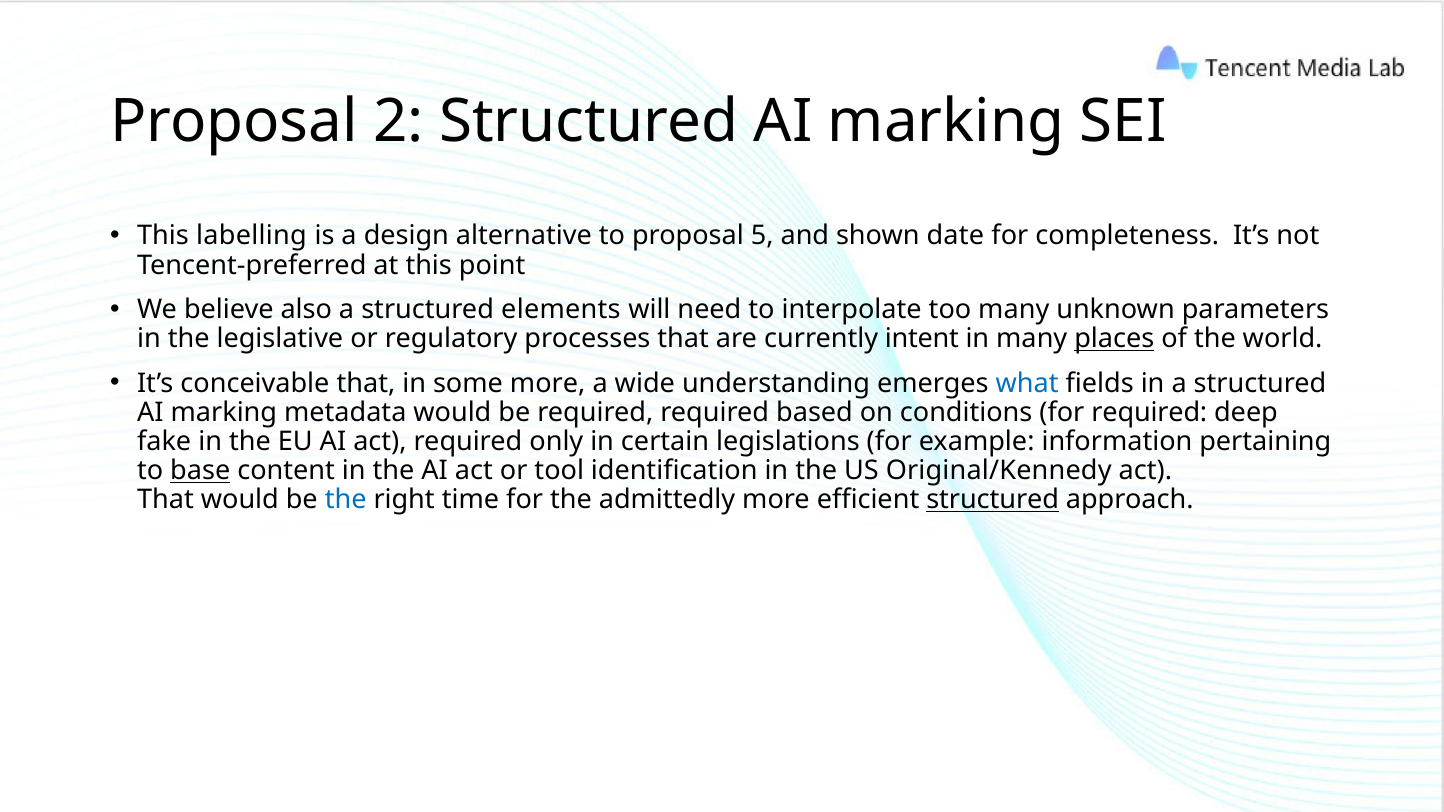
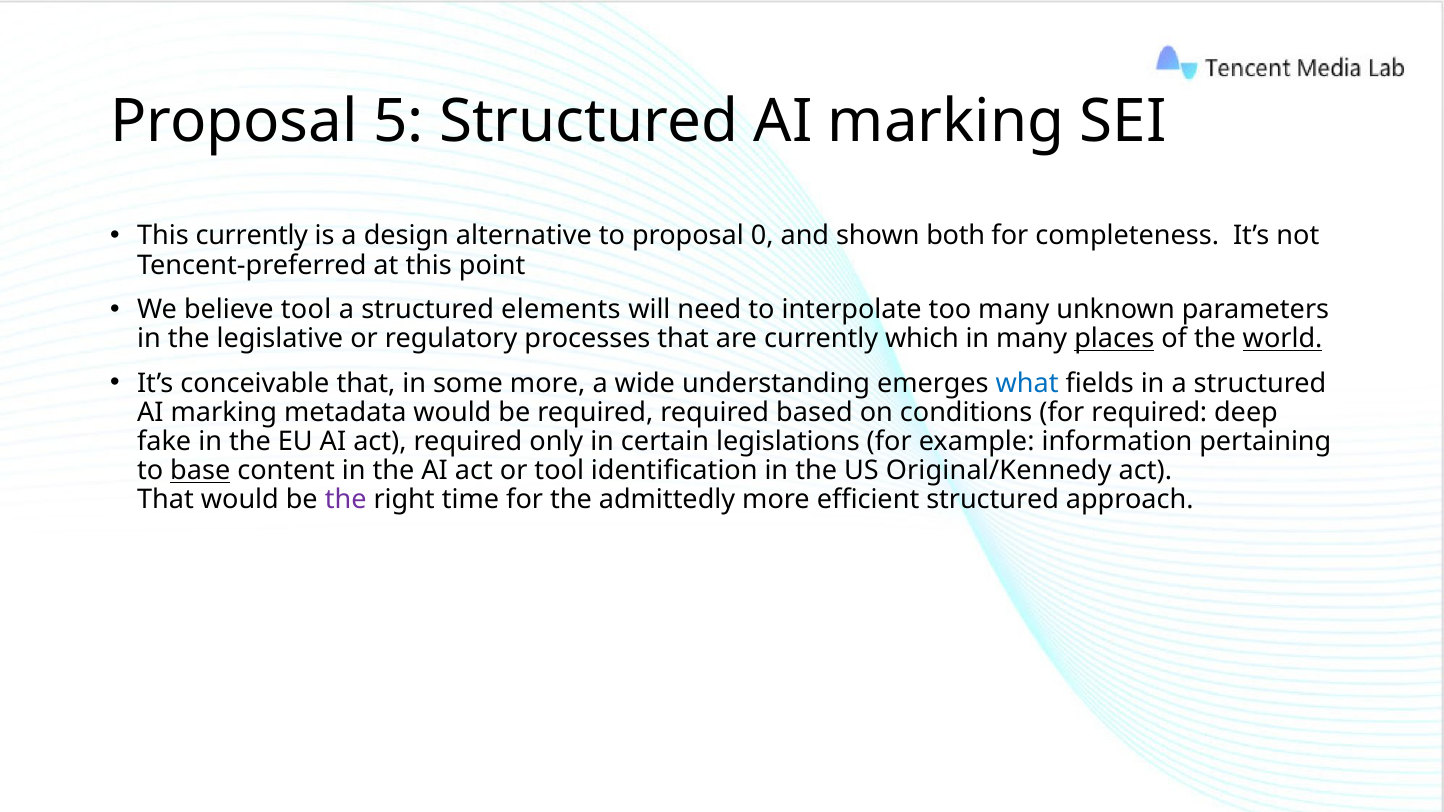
2: 2 -> 5
This labelling: labelling -> currently
5: 5 -> 0
date: date -> both
believe also: also -> tool
intent: intent -> which
world underline: none -> present
the at (346, 500) colour: blue -> purple
structured at (993, 500) underline: present -> none
